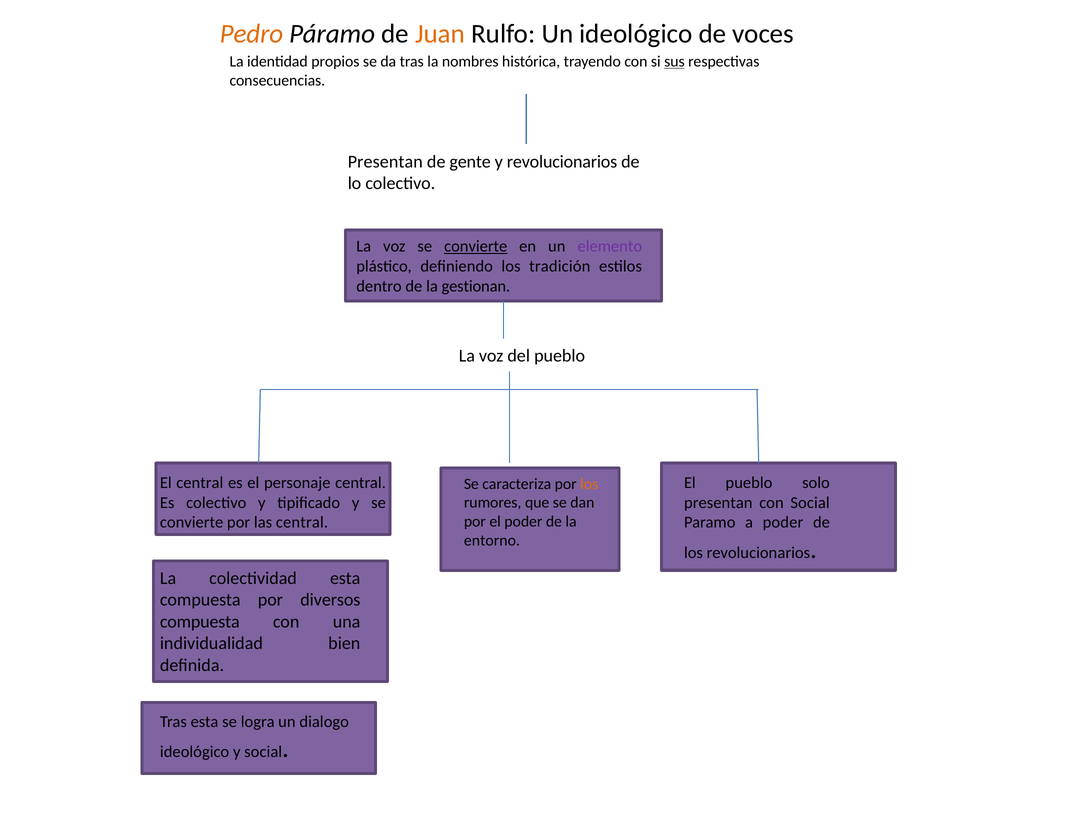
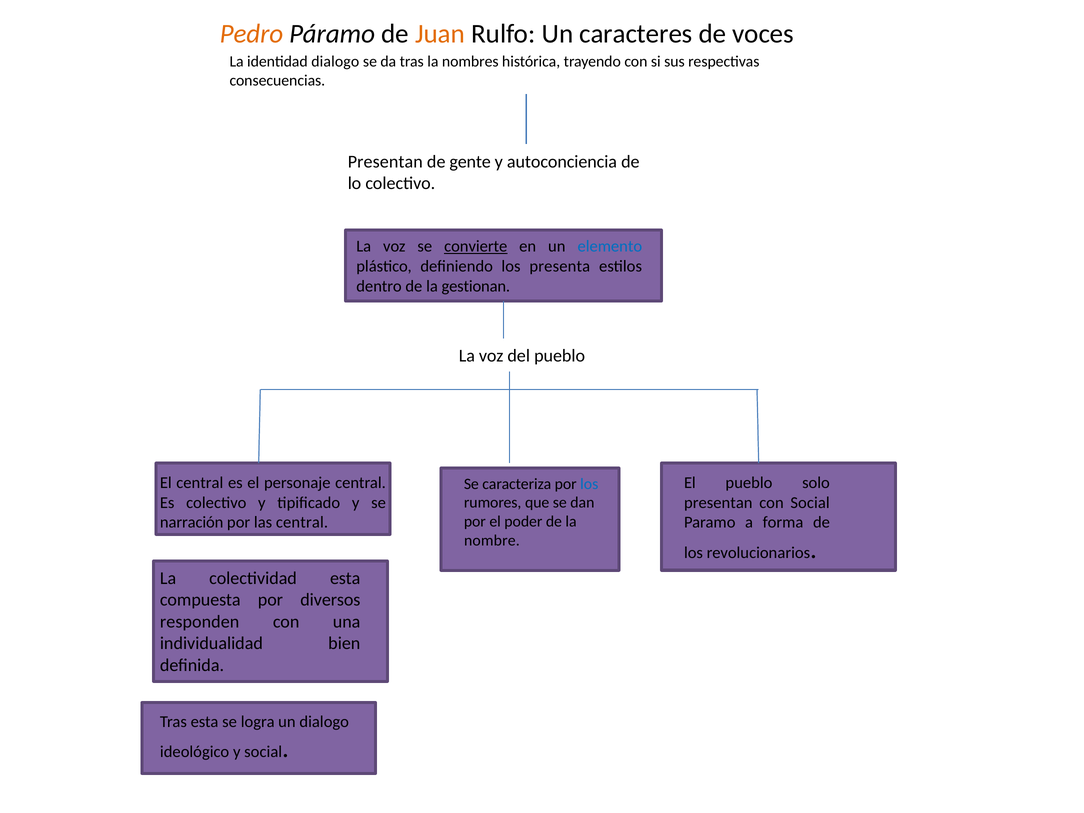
Un ideológico: ideológico -> caracteres
identidad propios: propios -> dialogo
sus underline: present -> none
y revolucionarios: revolucionarios -> autoconciencia
elemento colour: purple -> blue
tradición: tradición -> presenta
los at (589, 484) colour: orange -> blue
convierte at (192, 522): convierte -> narración
a poder: poder -> forma
entorno: entorno -> nombre
compuesta at (200, 622): compuesta -> responden
